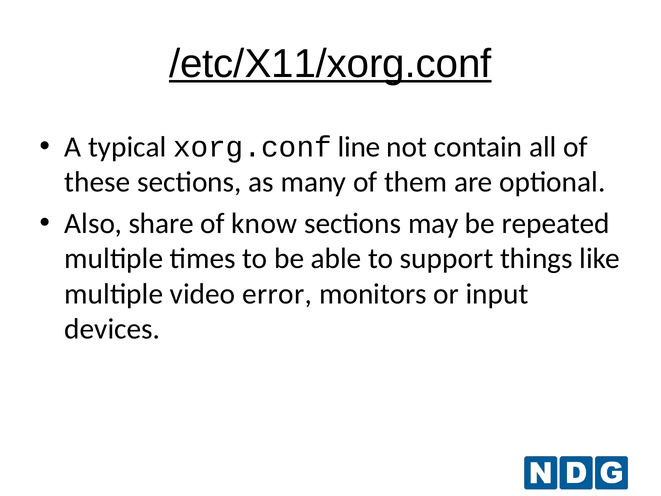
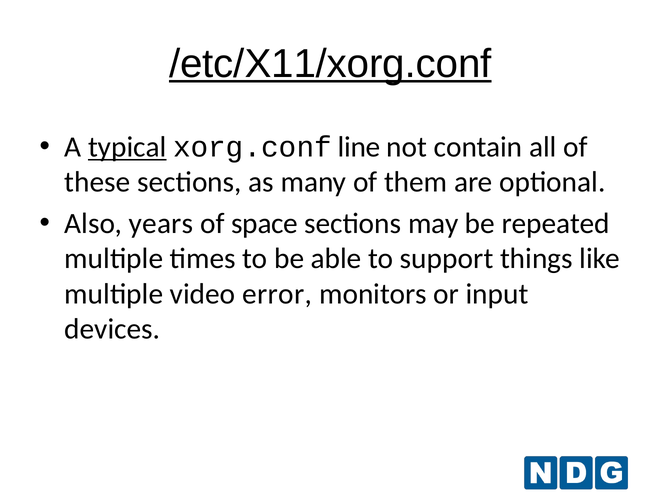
typical underline: none -> present
share: share -> years
know: know -> space
